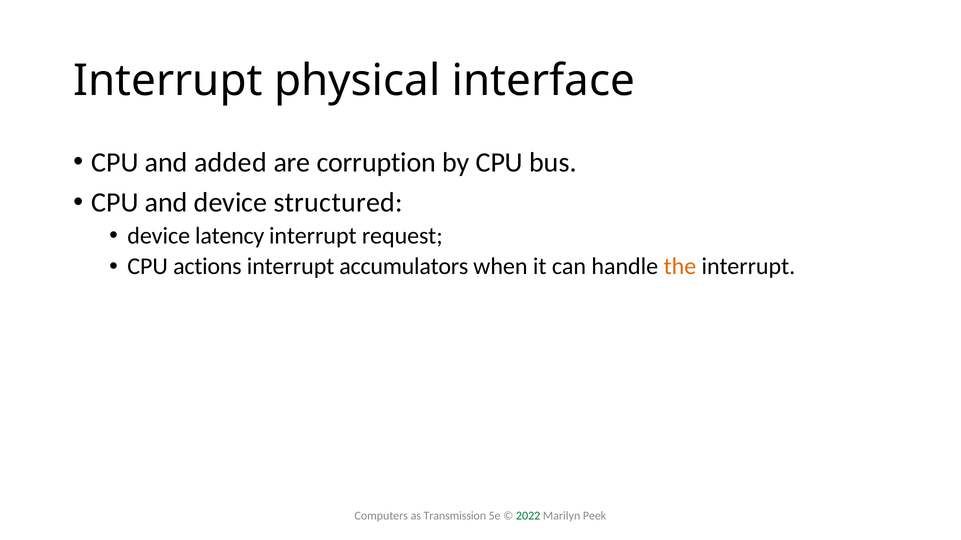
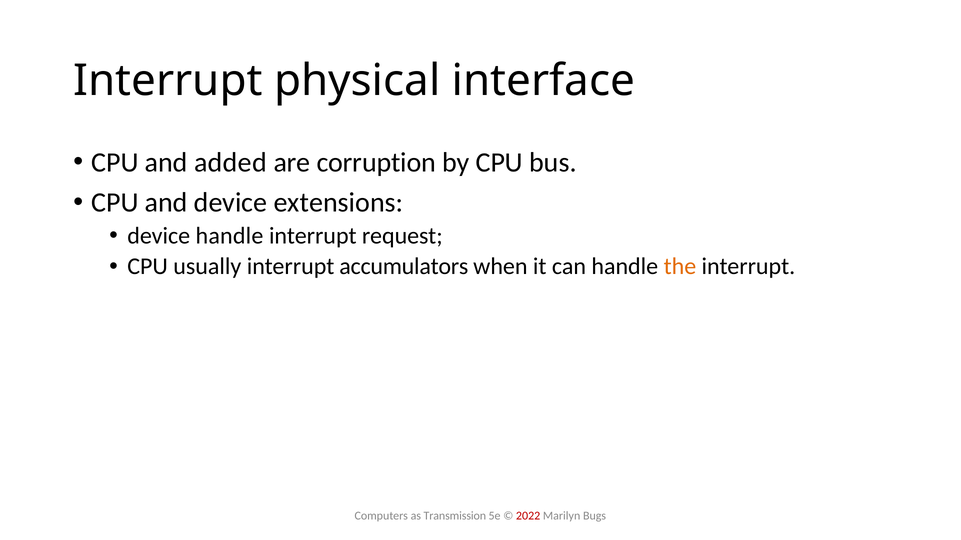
structured: structured -> extensions
device latency: latency -> handle
actions: actions -> usually
2022 colour: green -> red
Peek: Peek -> Bugs
